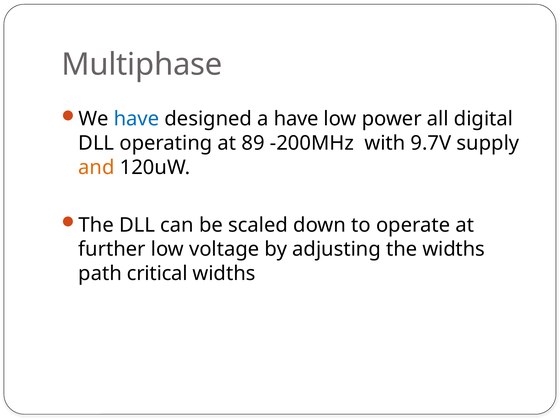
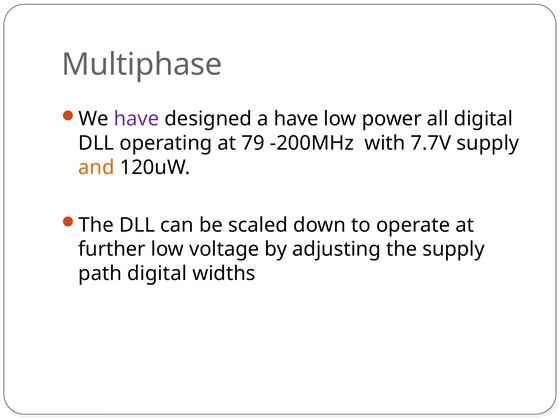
have at (137, 119) colour: blue -> purple
89: 89 -> 79
9.7V: 9.7V -> 7.7V
the widths: widths -> supply
path critical: critical -> digital
